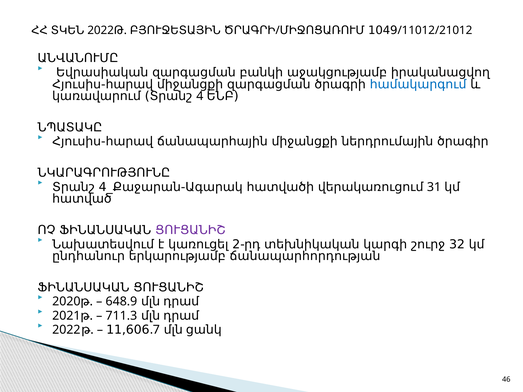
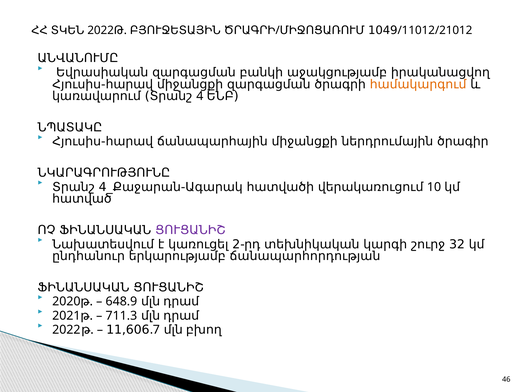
համակարգում colour: blue -> orange
31: 31 -> 10
ցանկ: ցանկ -> բխող
